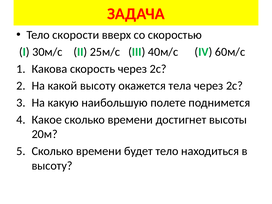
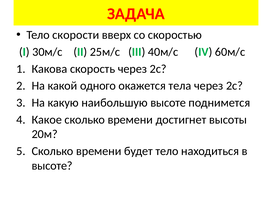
какой высоту: высоту -> одного
наибольшую полете: полете -> высоте
высоту at (52, 166): высоту -> высоте
